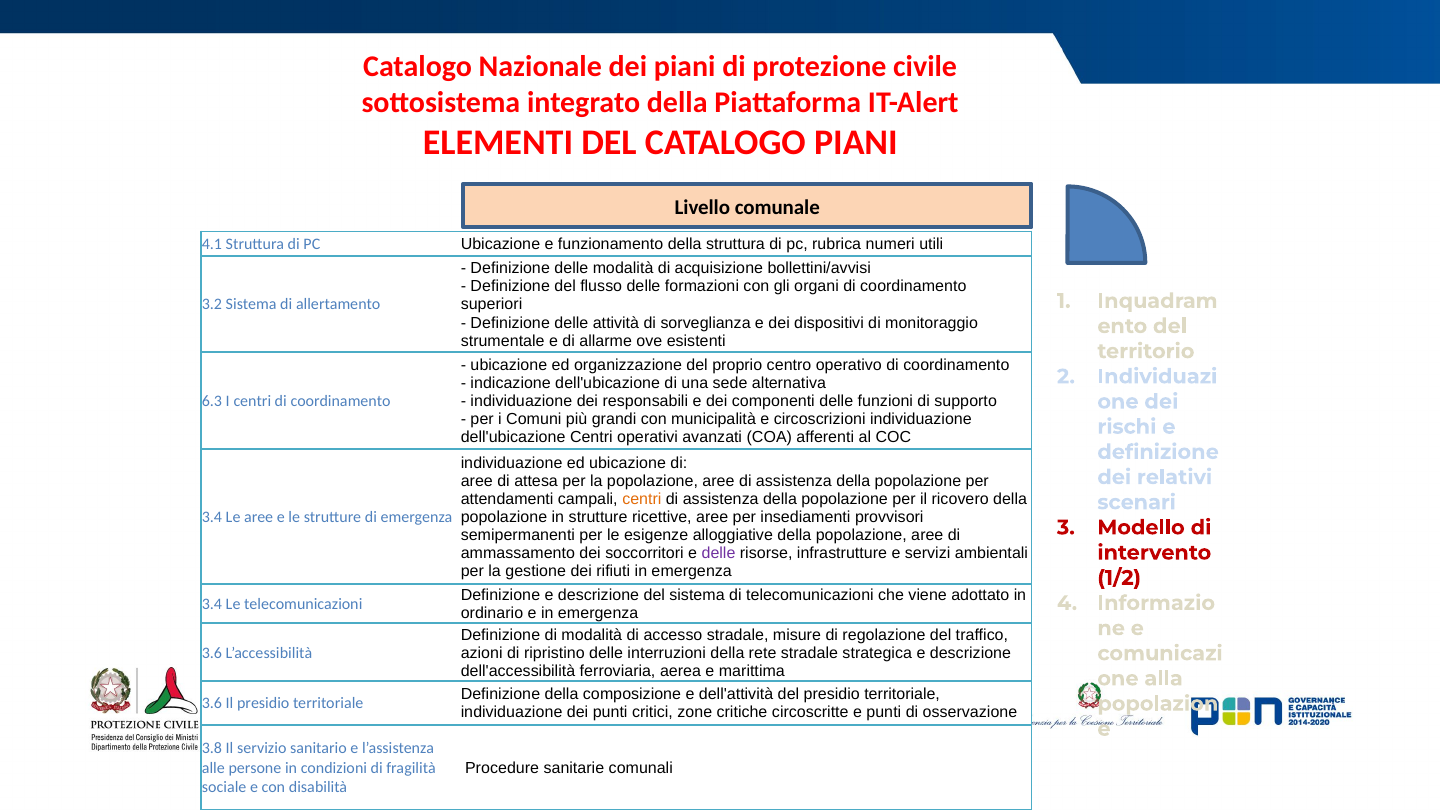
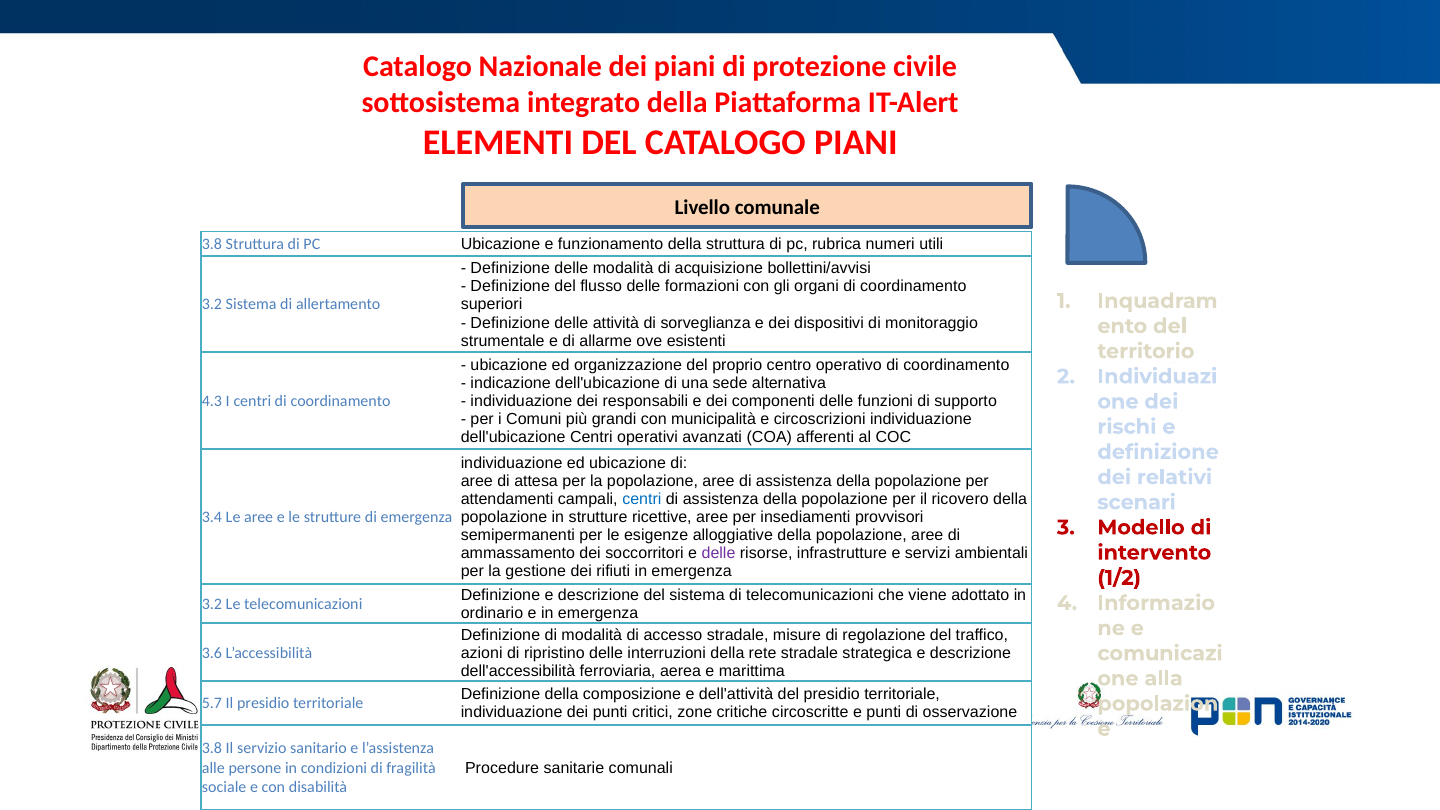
4.1 at (212, 244): 4.1 -> 3.8
6.3: 6.3 -> 4.3
centri at (642, 499) colour: orange -> blue
3.4 at (212, 604): 3.4 -> 3.2
3.6 at (212, 704): 3.6 -> 5.7
